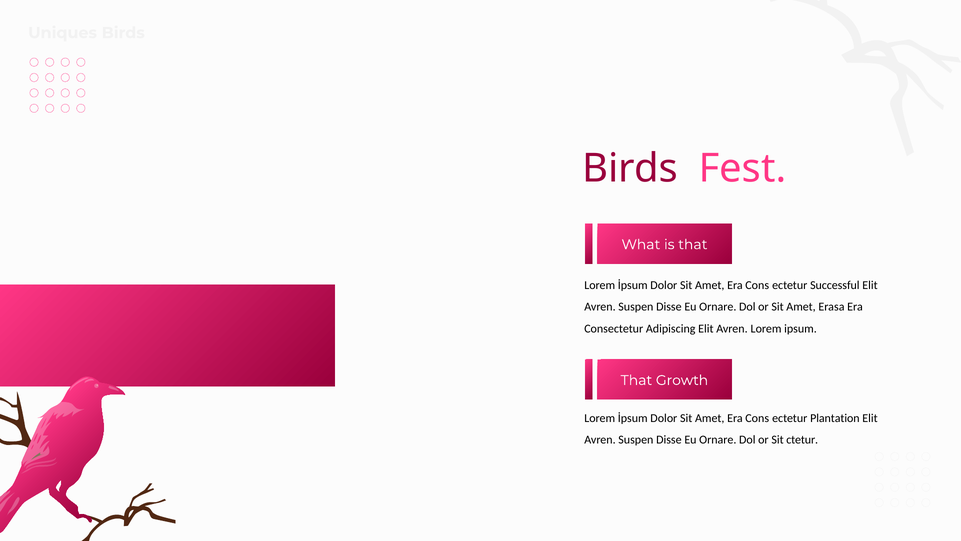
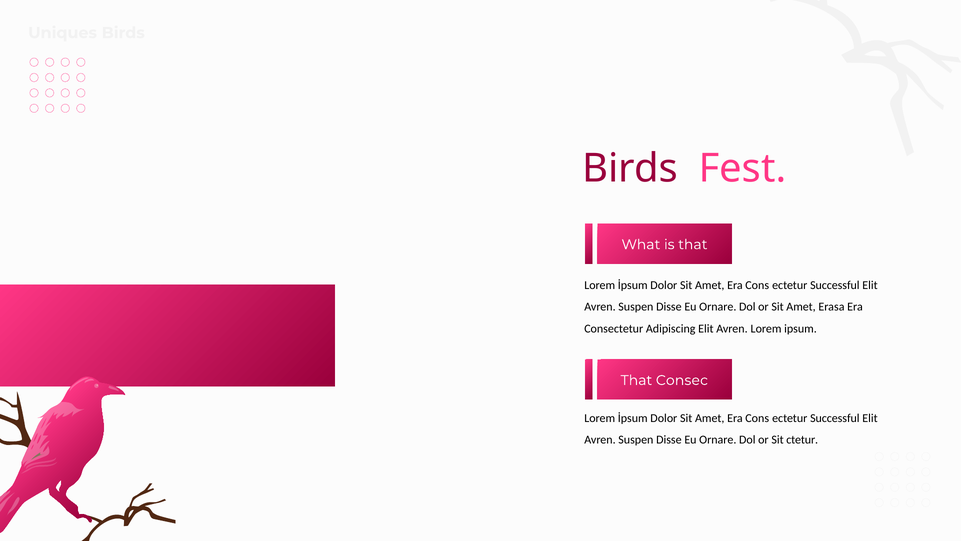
Growth: Growth -> Consec
Plantation at (835, 418): Plantation -> Successful
